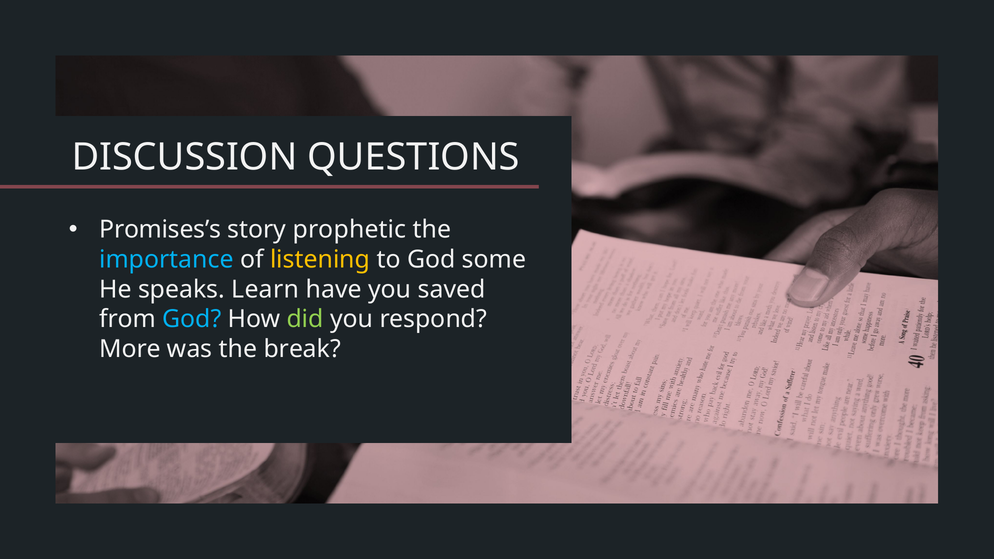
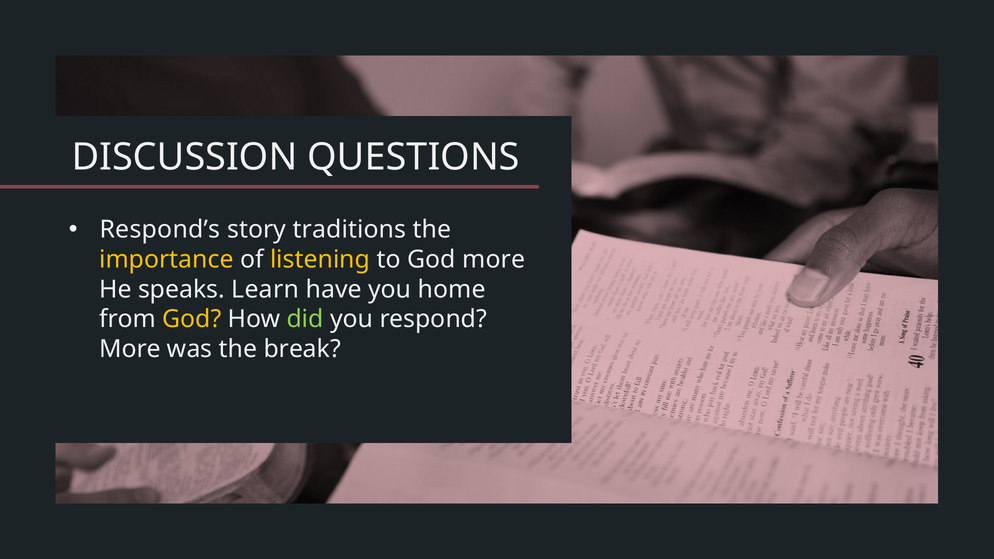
Promises’s: Promises’s -> Respond’s
prophetic: prophetic -> traditions
importance colour: light blue -> yellow
God some: some -> more
saved: saved -> home
God at (192, 319) colour: light blue -> yellow
